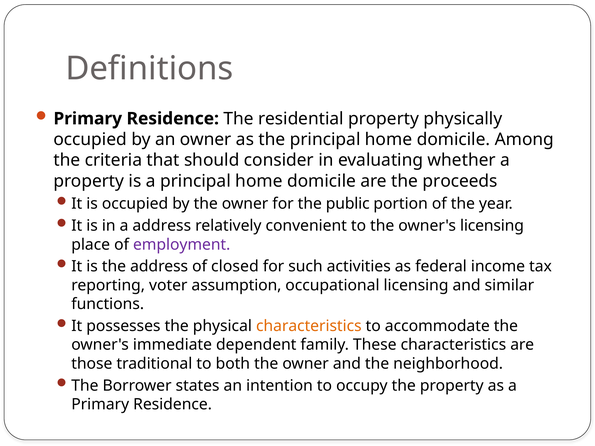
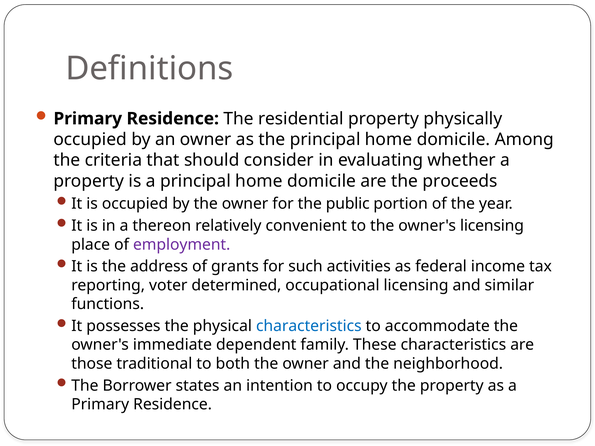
a address: address -> thereon
closed: closed -> grants
assumption: assumption -> determined
characteristics at (309, 326) colour: orange -> blue
